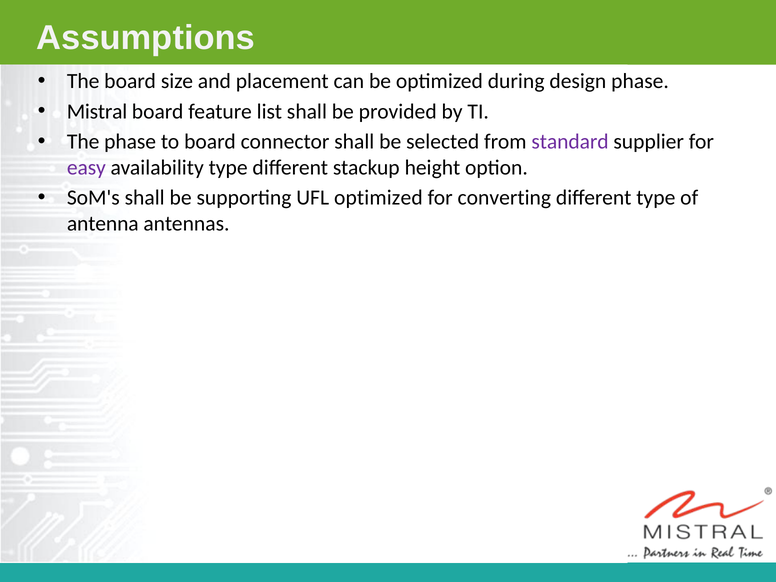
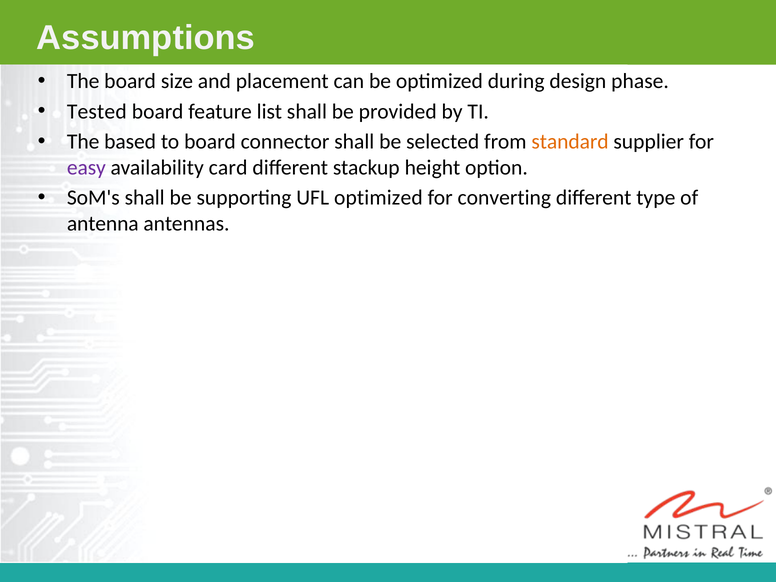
Mistral: Mistral -> Tested
The phase: phase -> based
standard colour: purple -> orange
availability type: type -> card
